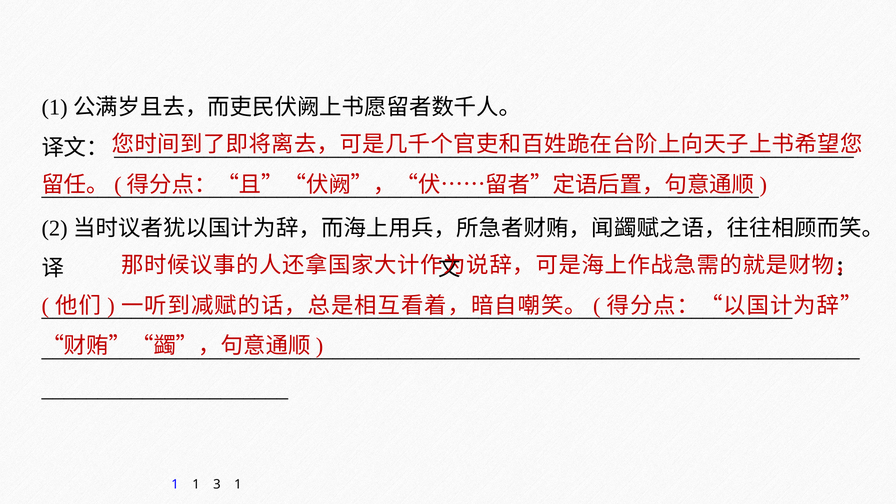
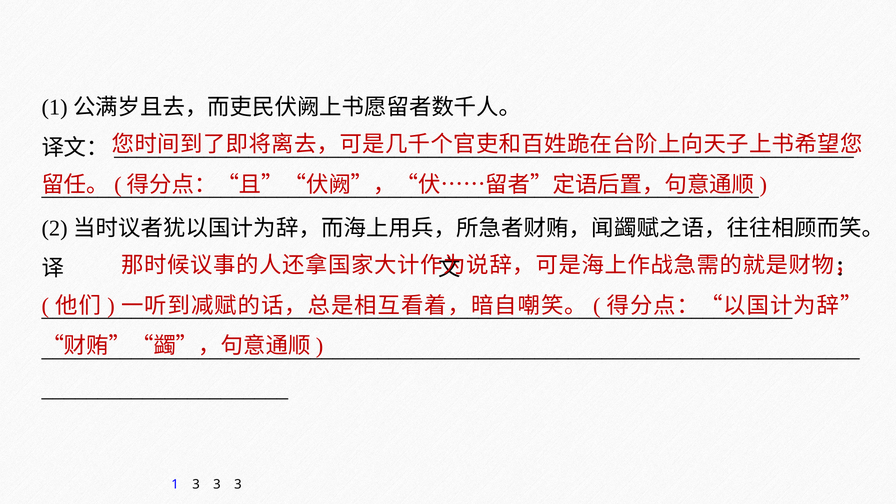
1 1: 1 -> 3
1 at (238, 484): 1 -> 3
